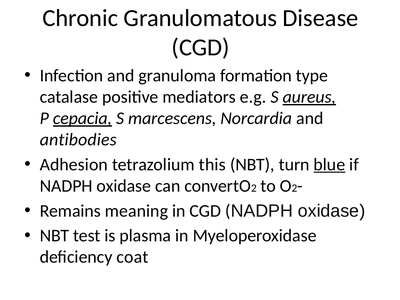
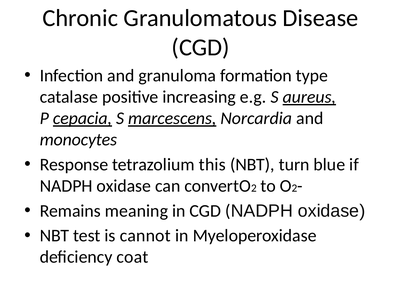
mediators: mediators -> increasing
marcescens underline: none -> present
antibodies: antibodies -> monocytes
Adhesion: Adhesion -> Response
blue underline: present -> none
plasma: plasma -> cannot
